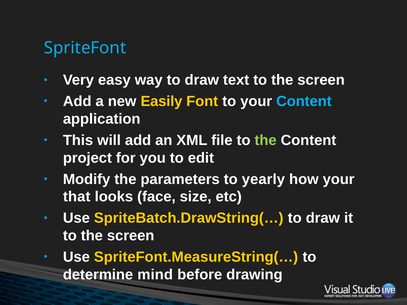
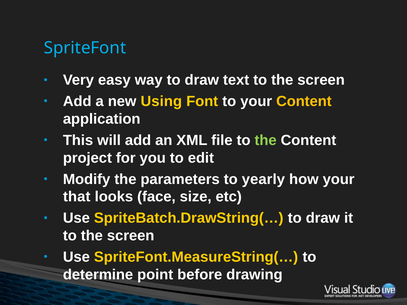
Easily: Easily -> Using
Content at (304, 101) colour: light blue -> yellow
mind: mind -> point
